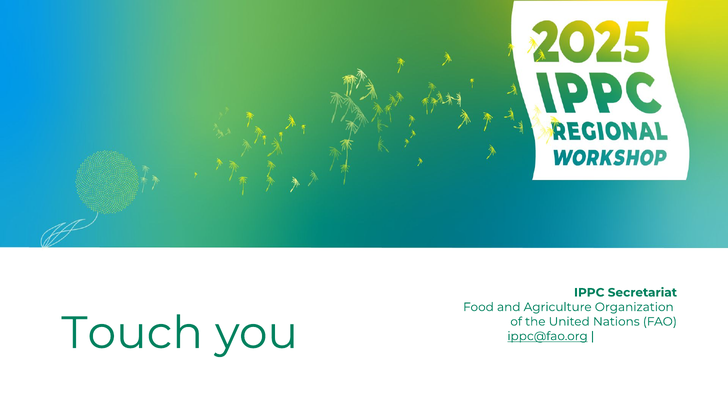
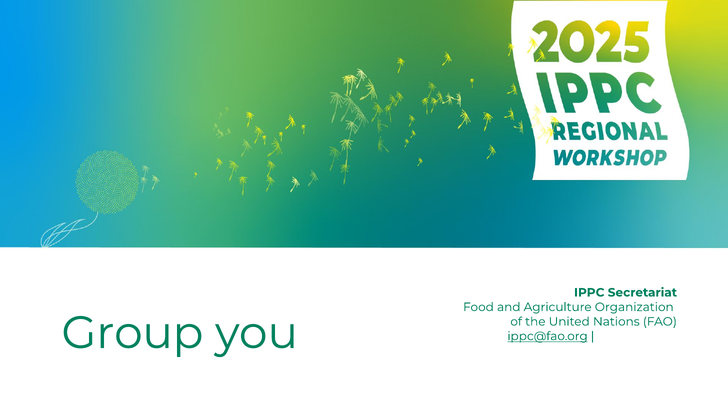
Touch: Touch -> Group
